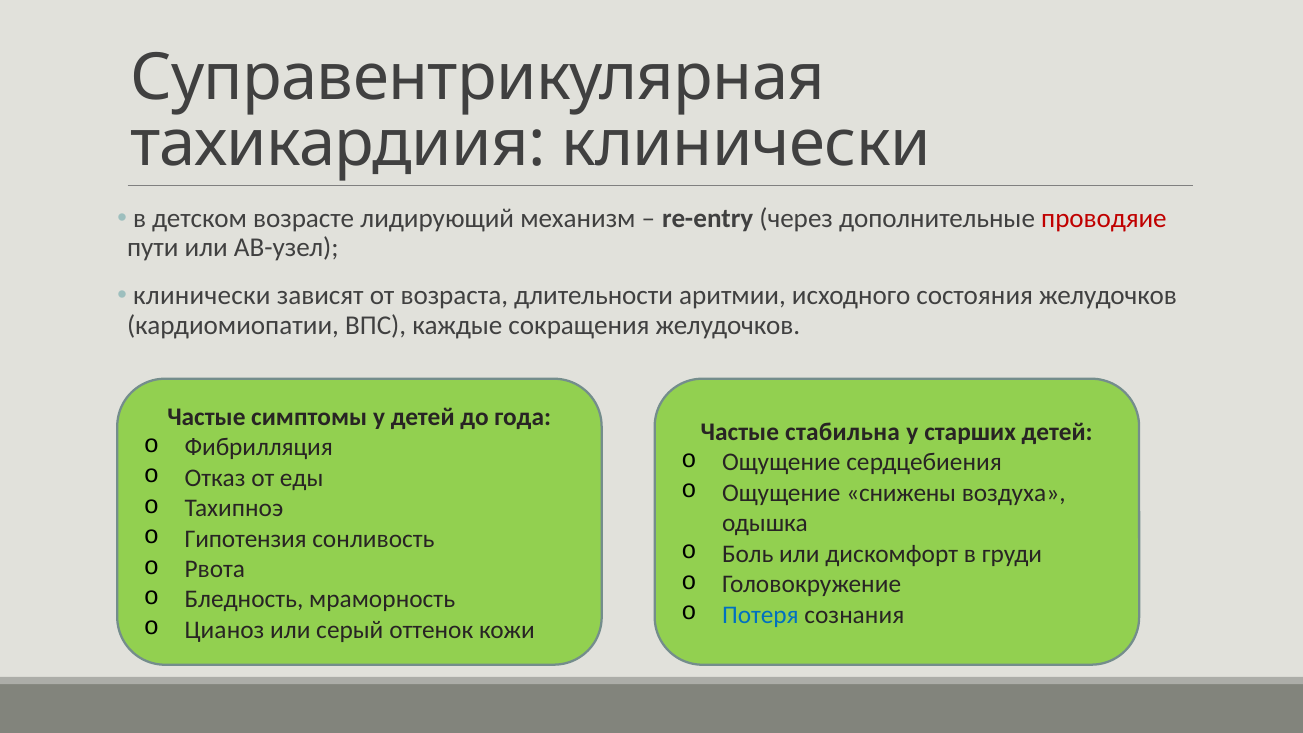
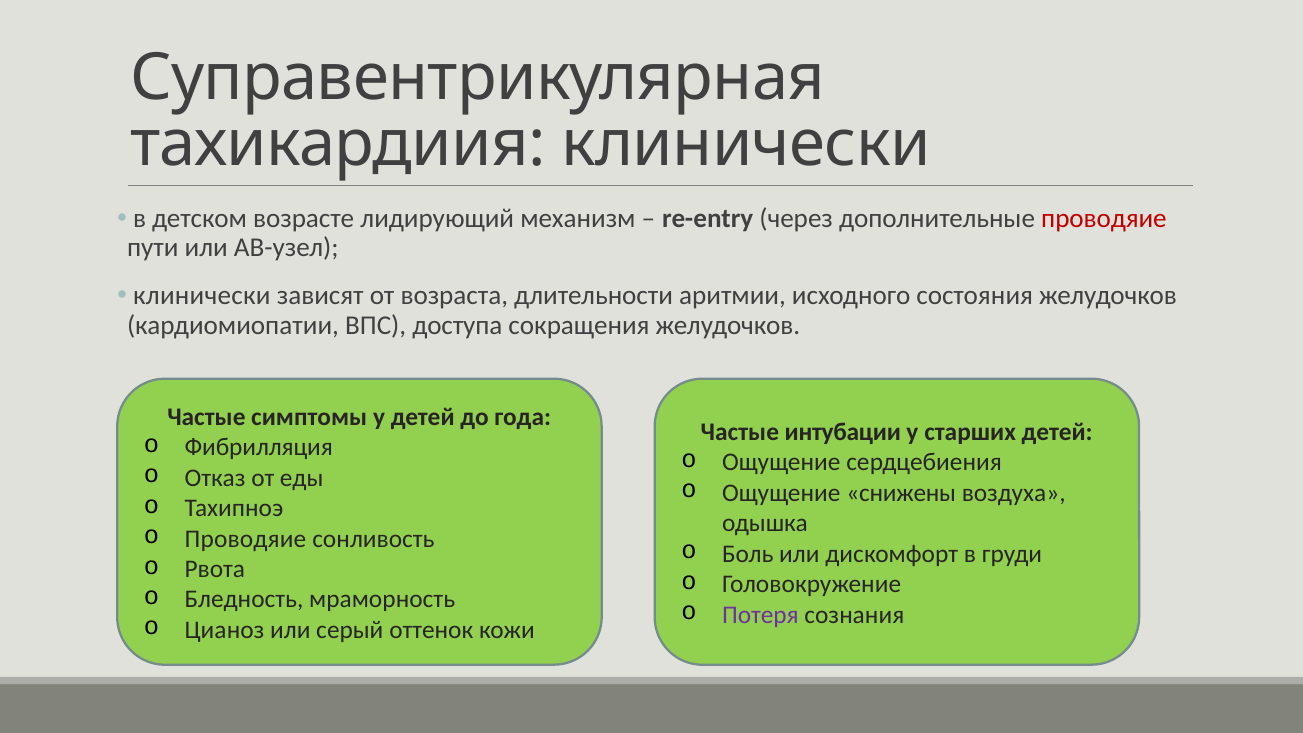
каждые: каждые -> доступа
стабильна: стабильна -> интубации
Гипотензия at (246, 539): Гипотензия -> Проводяие
Потеря colour: blue -> purple
